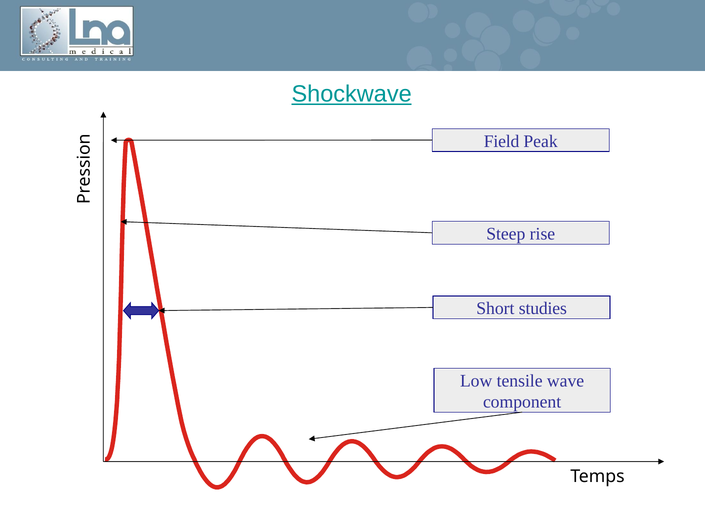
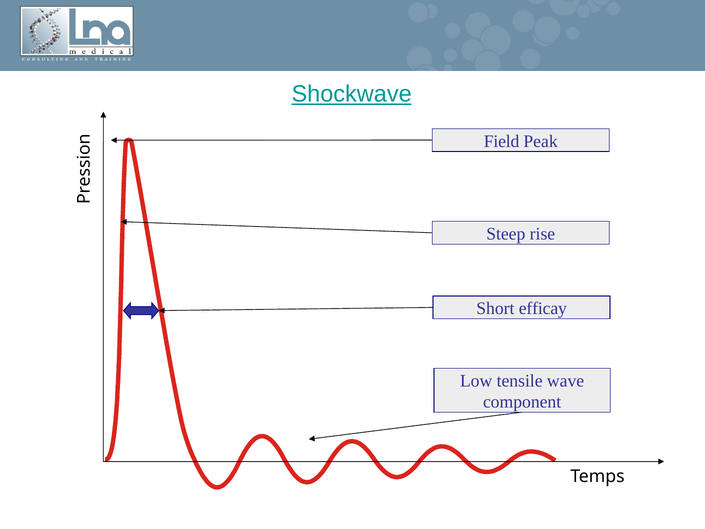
studies: studies -> efficay
